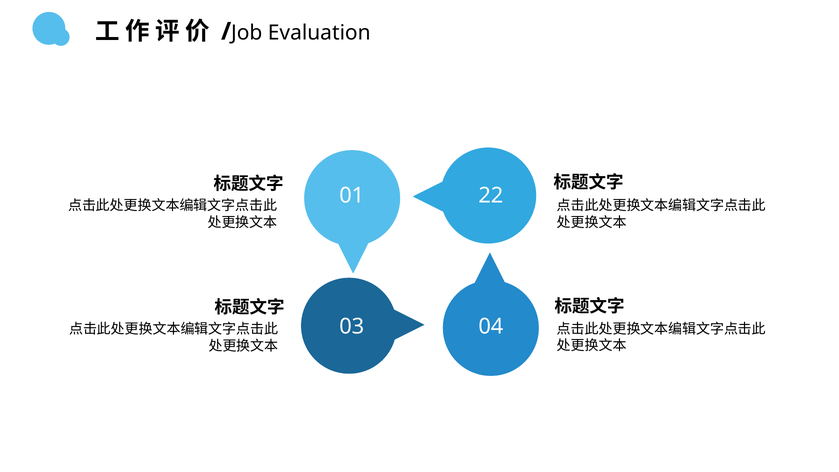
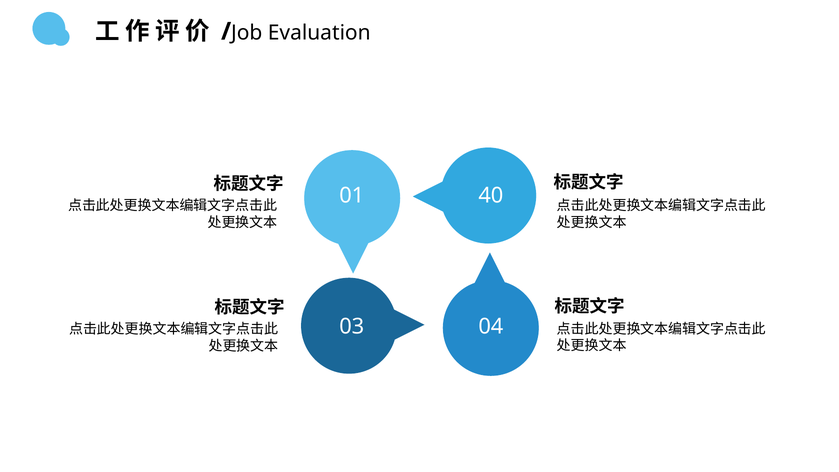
22: 22 -> 40
